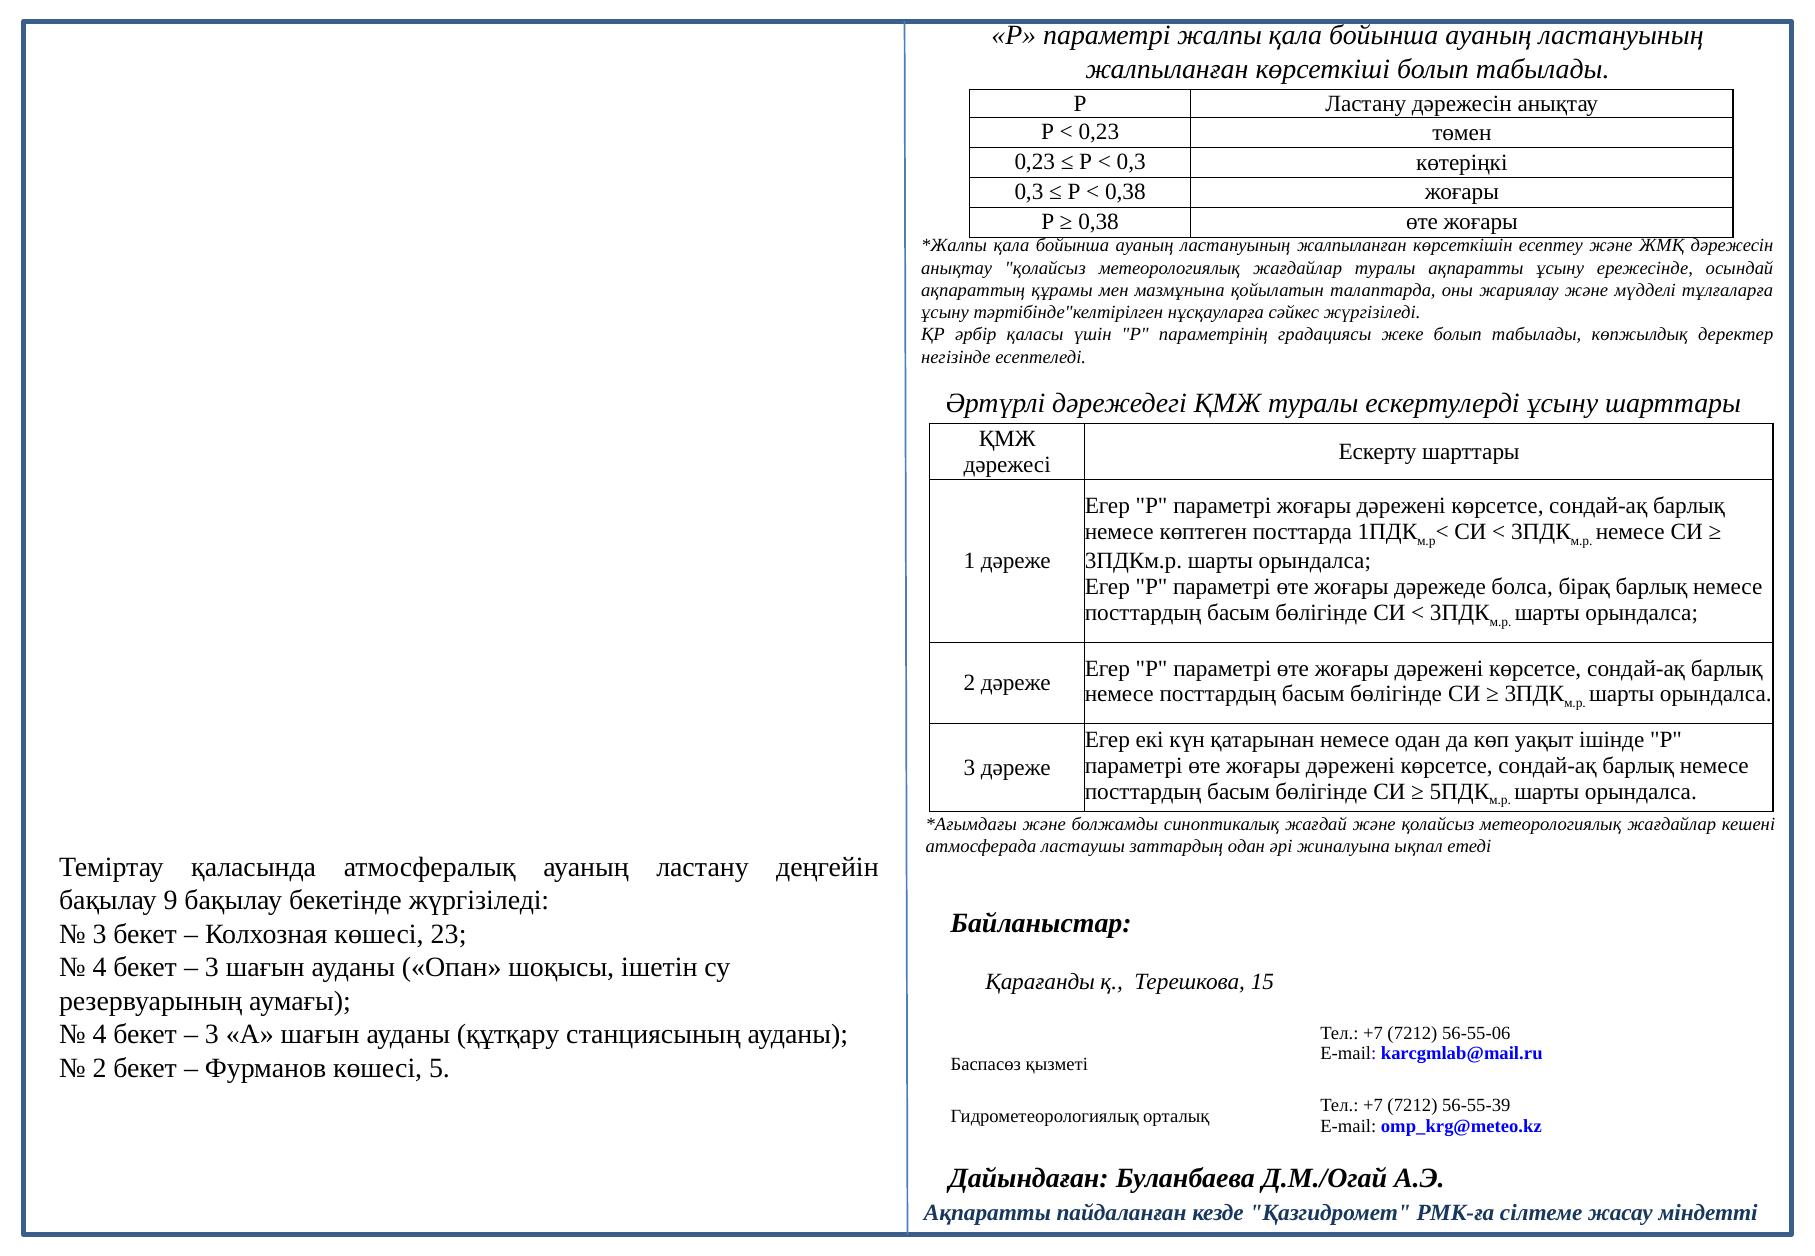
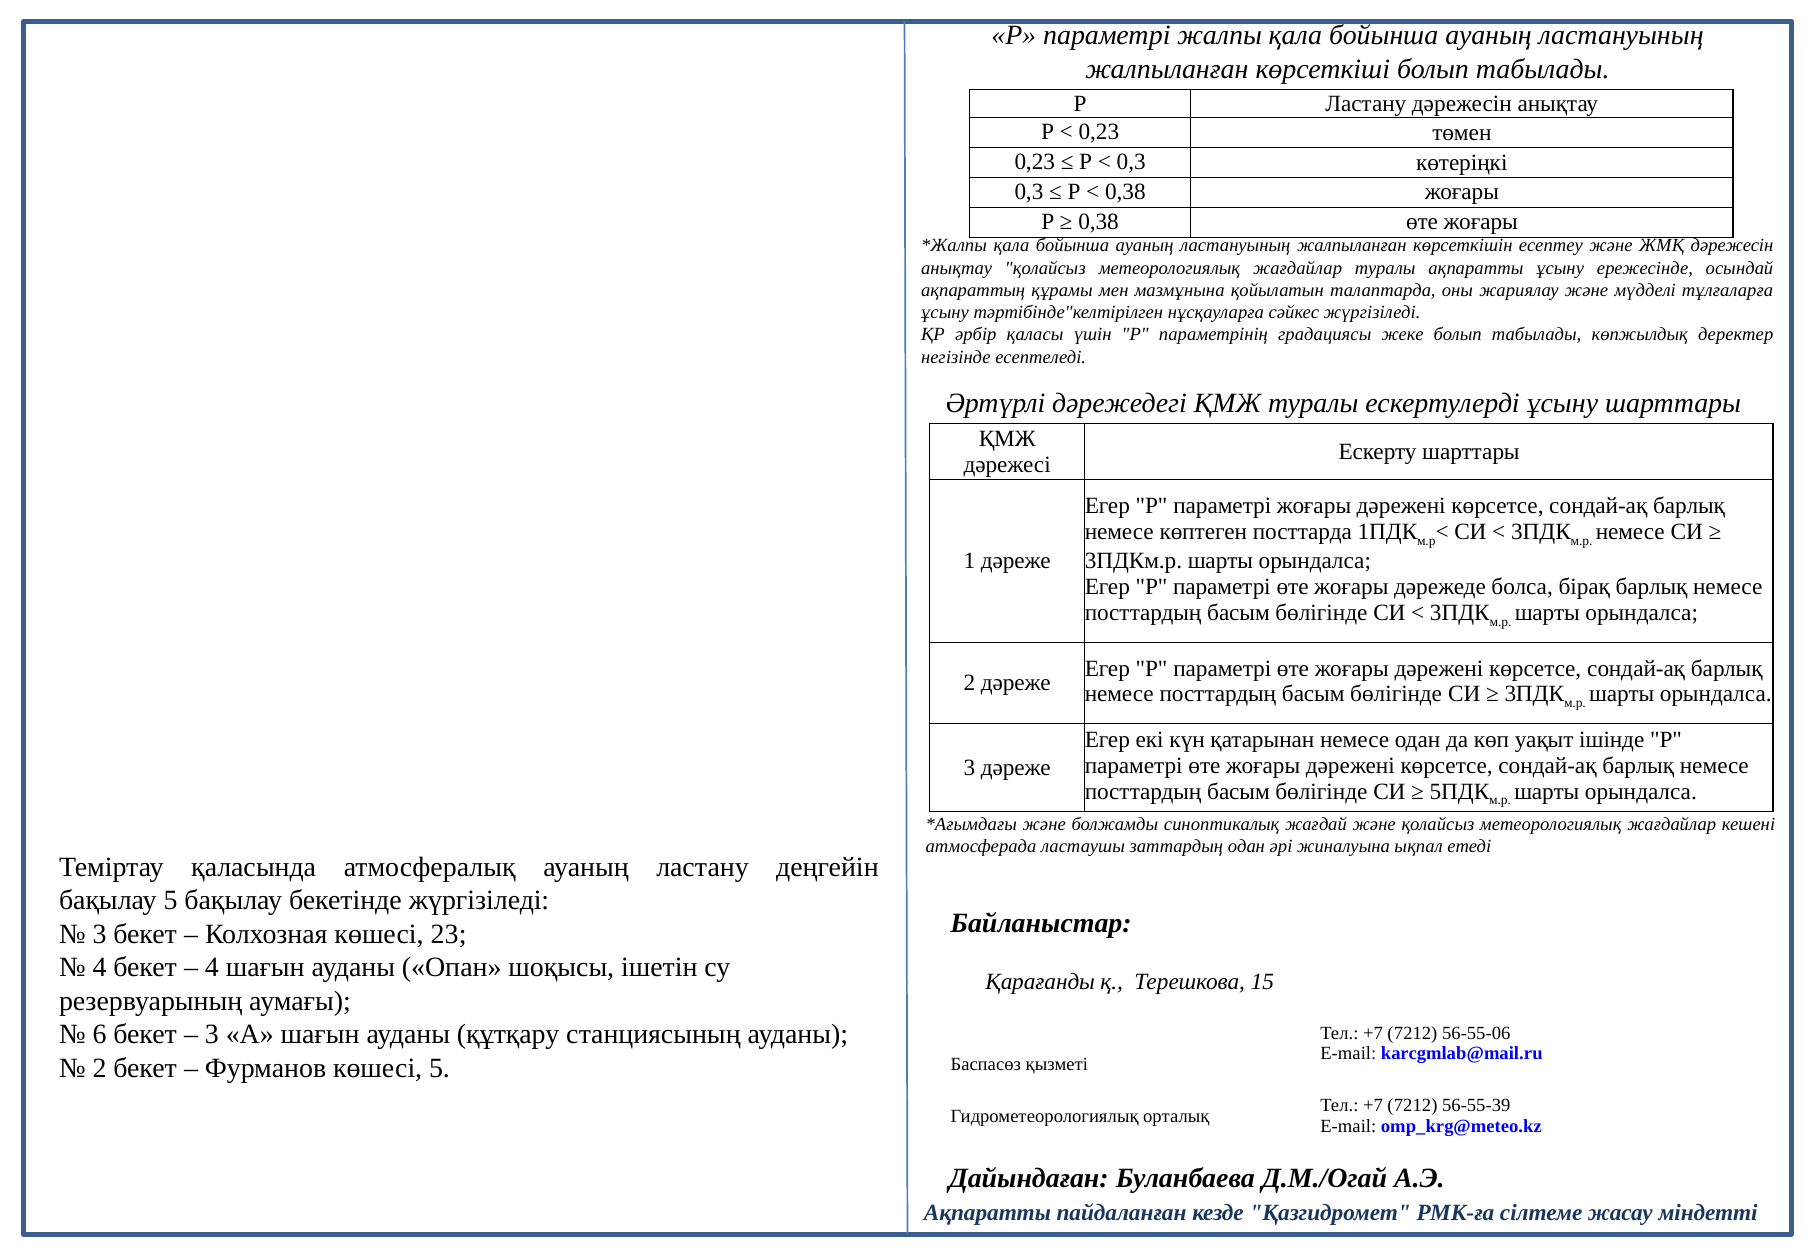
бақылау 9: 9 -> 5
3 at (212, 968): 3 -> 4
4 at (100, 1035): 4 -> 6
